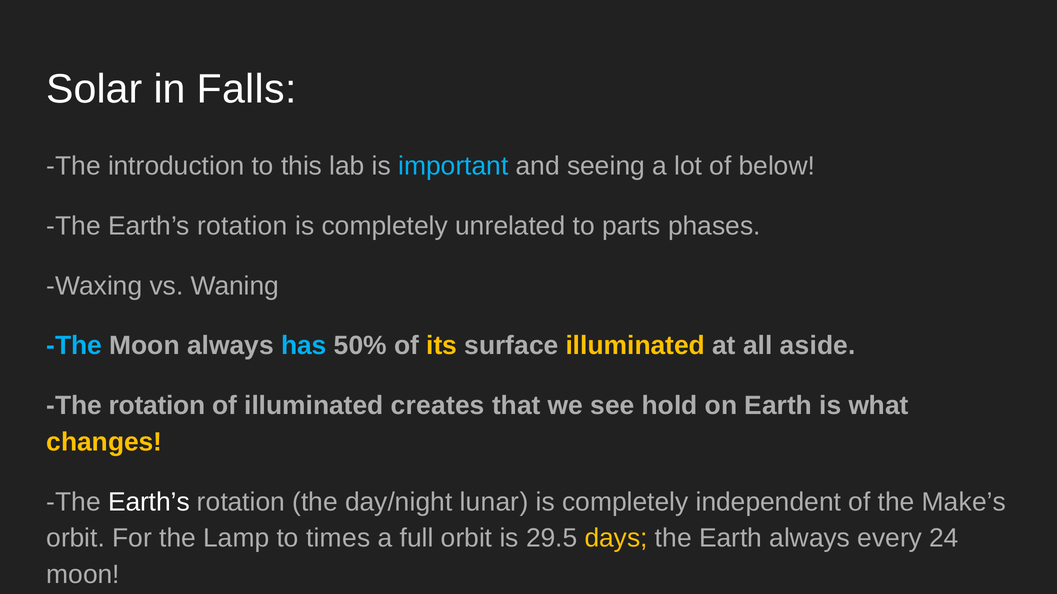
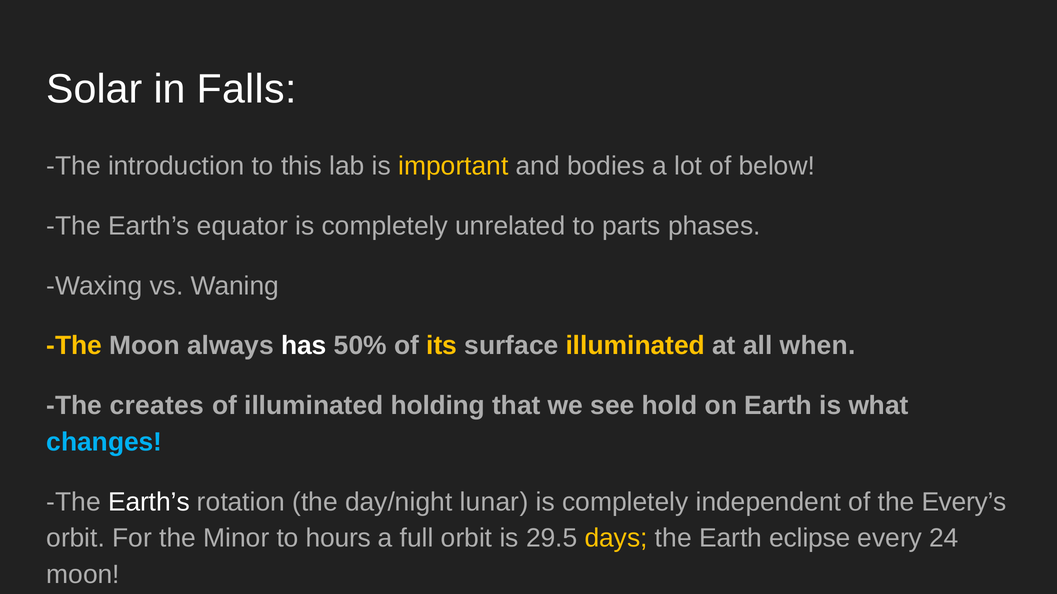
important colour: light blue -> yellow
seeing: seeing -> bodies
rotation at (242, 226): rotation -> equator
The at (74, 346) colour: light blue -> yellow
has colour: light blue -> white
aside: aside -> when
The rotation: rotation -> creates
creates: creates -> holding
changes colour: yellow -> light blue
Make’s: Make’s -> Every’s
Lamp: Lamp -> Minor
times: times -> hours
Earth always: always -> eclipse
